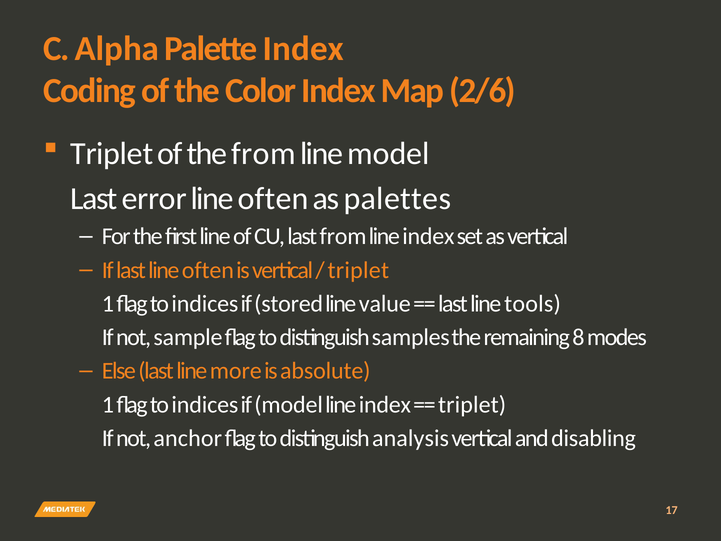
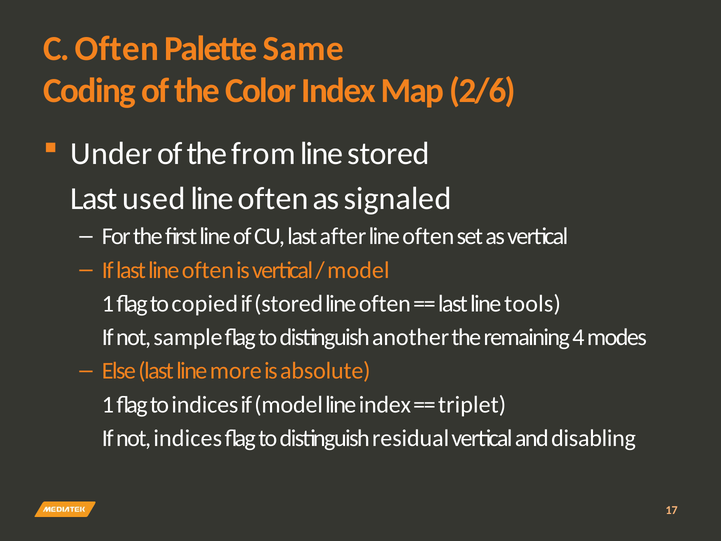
C Alpha: Alpha -> Often
Palette Index: Index -> Same
Triplet at (112, 154): Triplet -> Under
line model: model -> stored
error: error -> used
palettes: palettes -> signaled
last from: from -> after
index at (428, 236): index -> often
triplet at (358, 270): triplet -> model
indices at (205, 304): indices -> copied
value at (385, 304): value -> often
samples: samples -> another
8: 8 -> 4
not anchor: anchor -> indices
analysis: analysis -> residual
